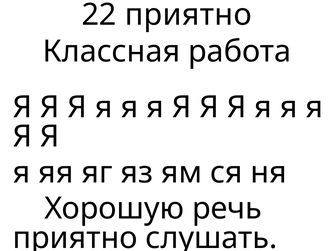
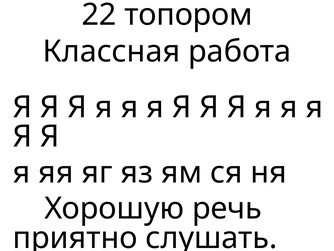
22 приятно: приятно -> топором
